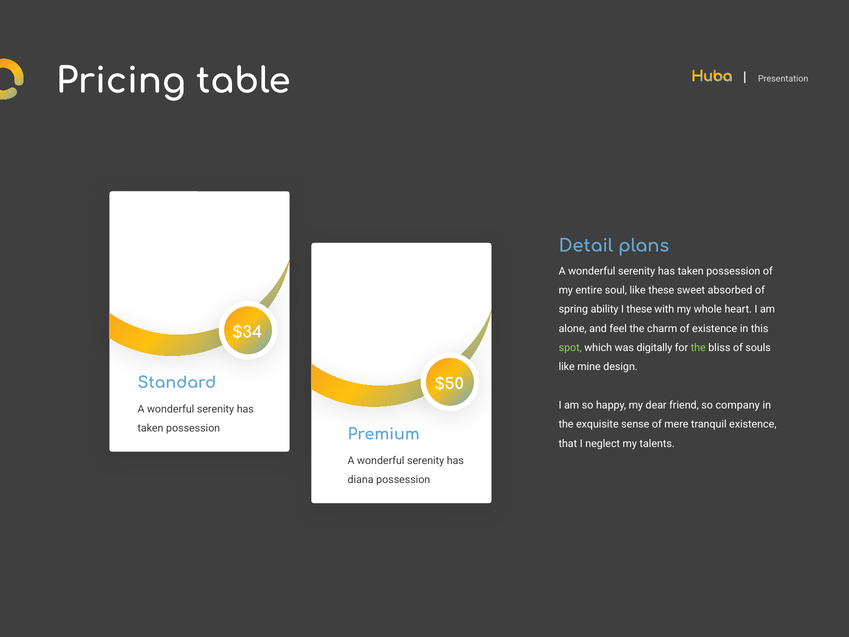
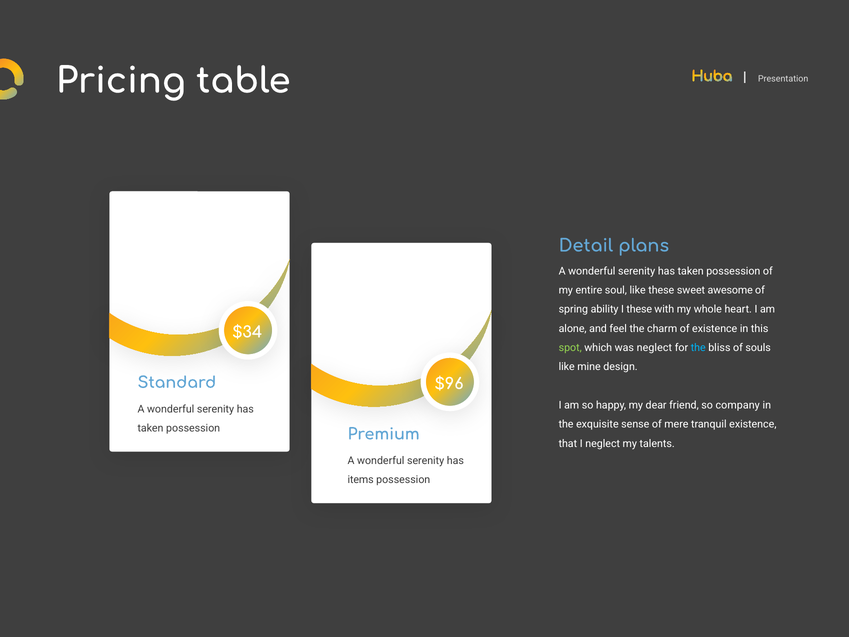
absorbed: absorbed -> awesome
was digitally: digitally -> neglect
the at (698, 348) colour: light green -> light blue
$50: $50 -> $96
diana: diana -> items
